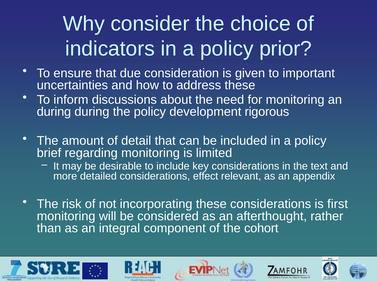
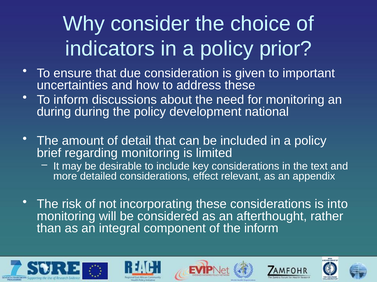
rigorous: rigorous -> national
first: first -> into
the cohort: cohort -> inform
